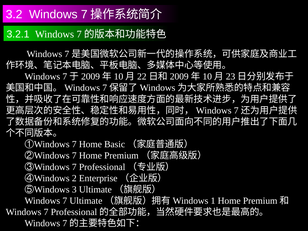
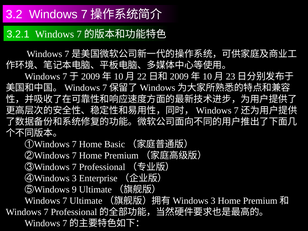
④Windows 2: 2 -> 3
3: 3 -> 9
1 at (213, 201): 1 -> 3
